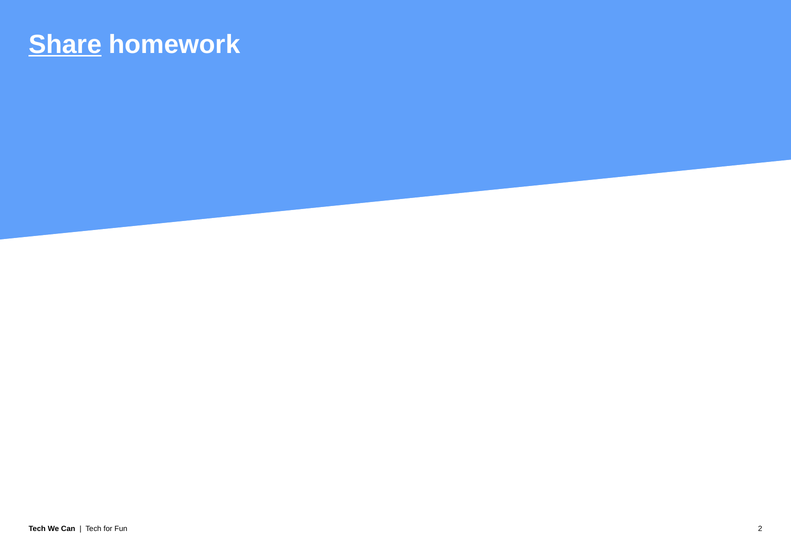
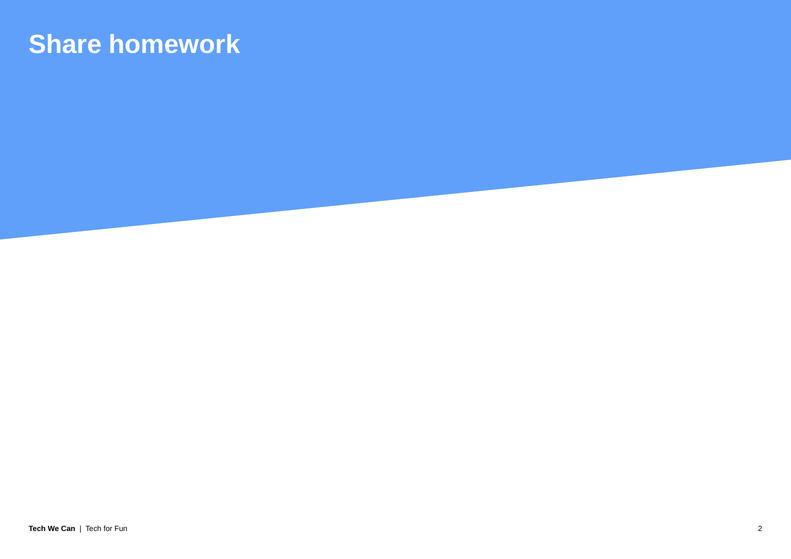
Share underline: present -> none
